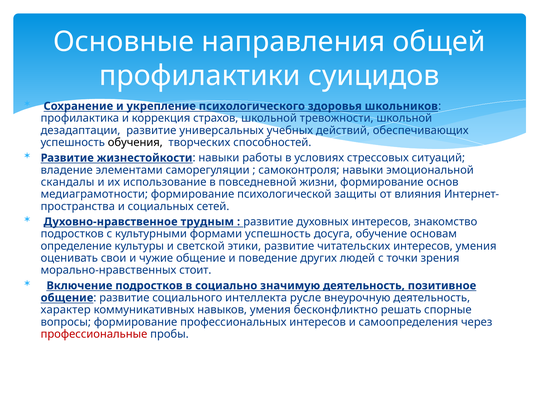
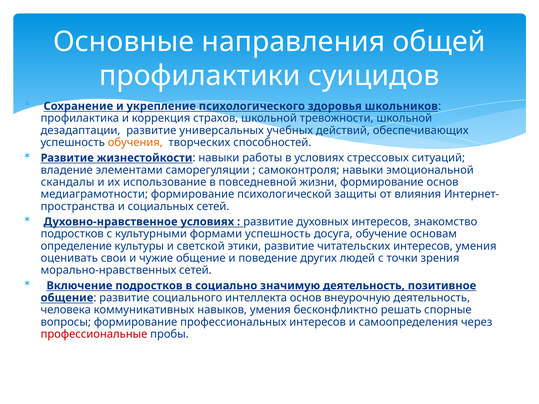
обучения colour: black -> orange
Духовно-нравственное трудным: трудным -> условиях
морально-нравственных стоит: стоит -> сетей
интеллекта русле: русле -> основ
характер: характер -> человека
